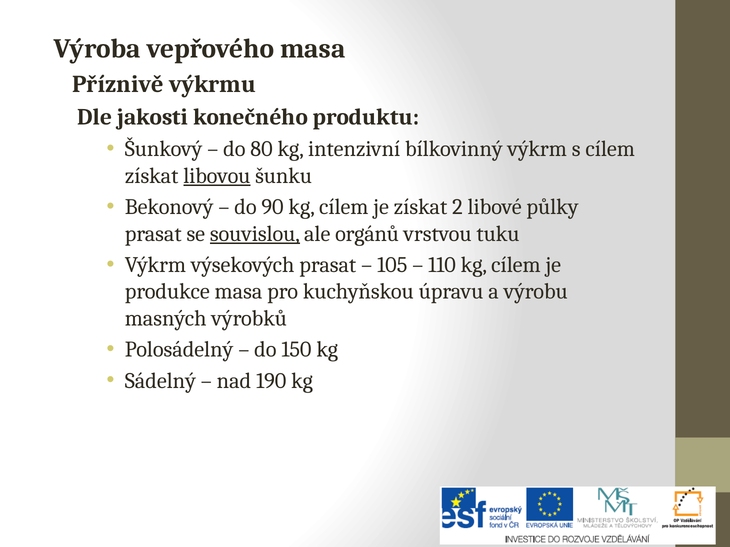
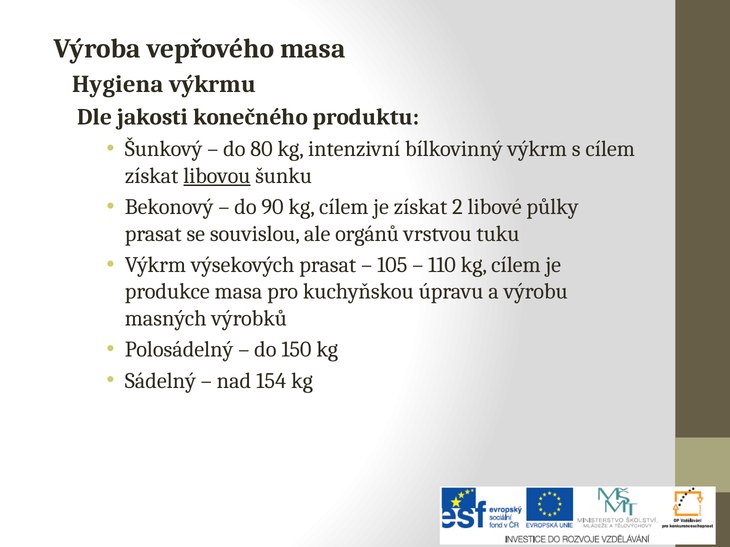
Příznivě: Příznivě -> Hygiena
souvislou underline: present -> none
190: 190 -> 154
